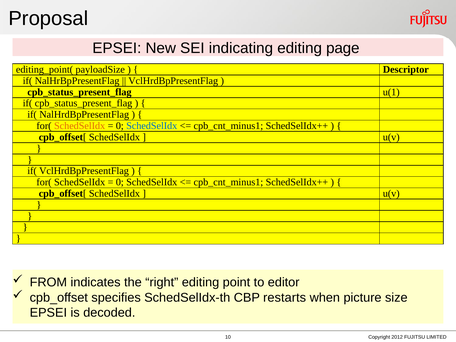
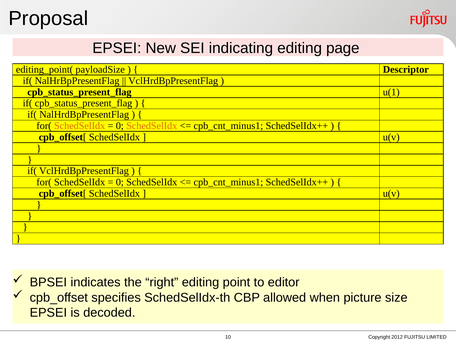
SchedSelIdx at (152, 126) colour: blue -> orange
FROM: FROM -> BPSEI
restarts: restarts -> allowed
